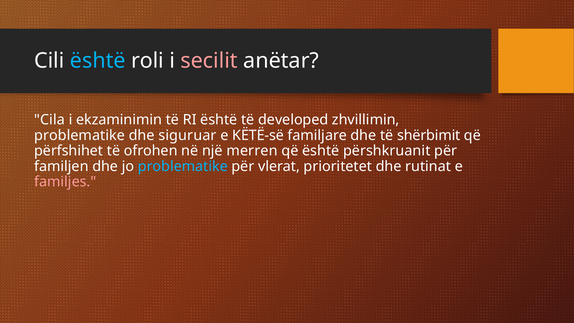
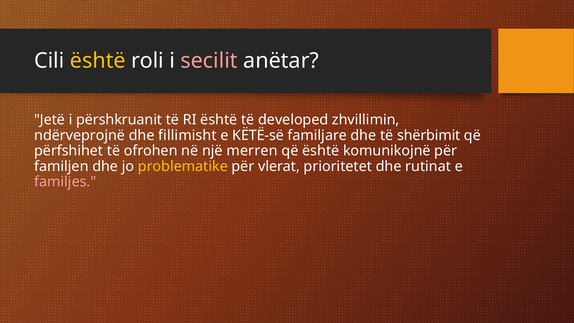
është at (98, 61) colour: light blue -> yellow
Cila: Cila -> Jetë
ekzaminimin: ekzaminimin -> përshkruanit
problematike at (80, 135): problematike -> ndërveprojnë
siguruar: siguruar -> fillimisht
përshkruanit: përshkruanit -> komunikojnë
problematike at (183, 166) colour: light blue -> yellow
